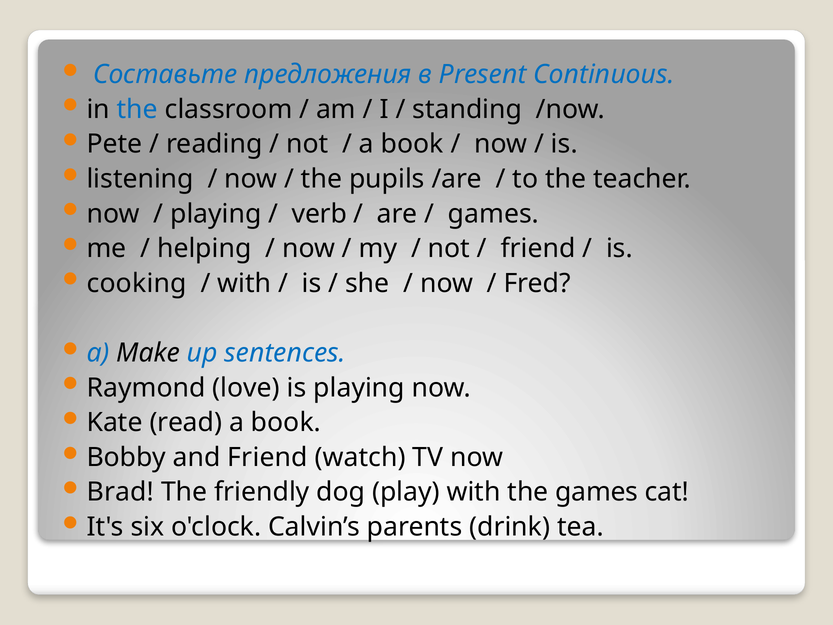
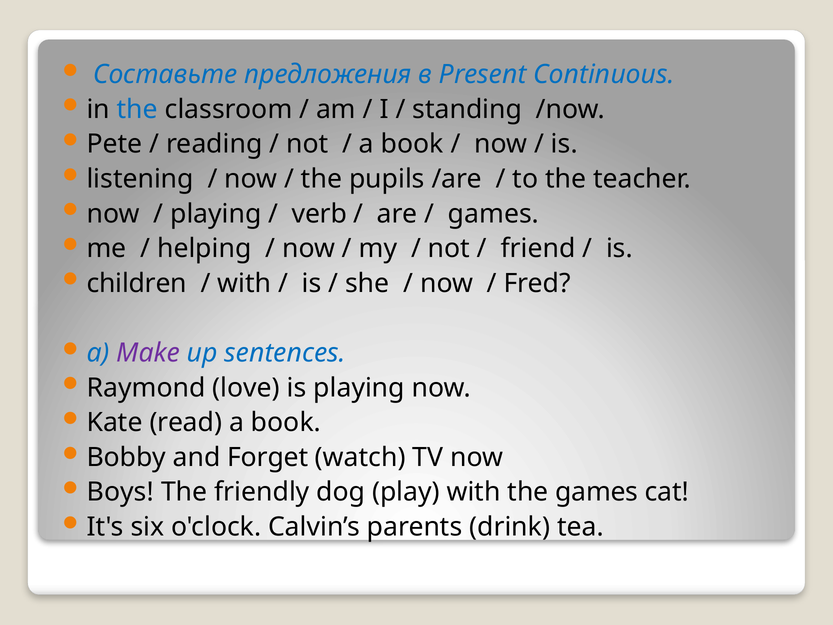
cooking: cooking -> children
Make colour: black -> purple
and Friend: Friend -> Forget
Brad: Brad -> Boys
